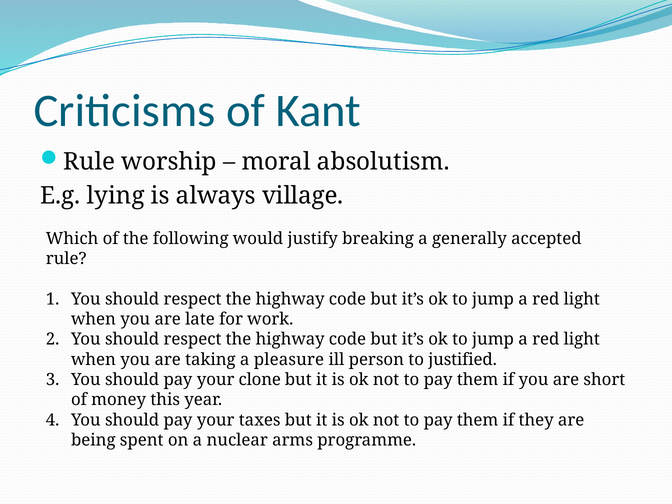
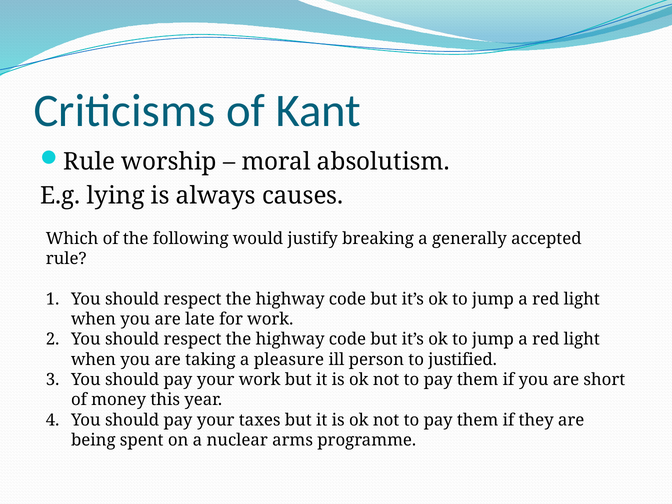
village: village -> causes
your clone: clone -> work
